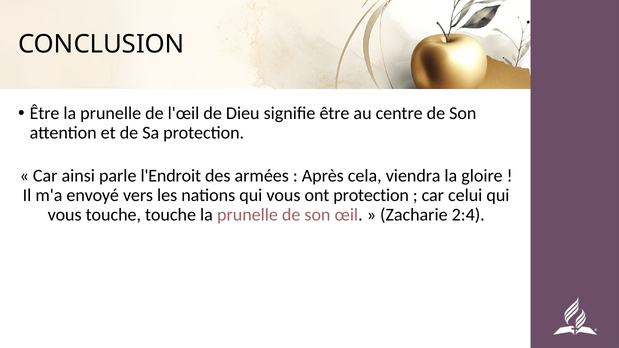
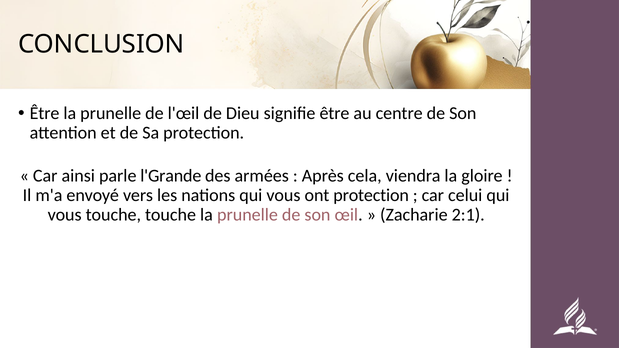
l'Endroit: l'Endroit -> l'Grande
2:4: 2:4 -> 2:1
